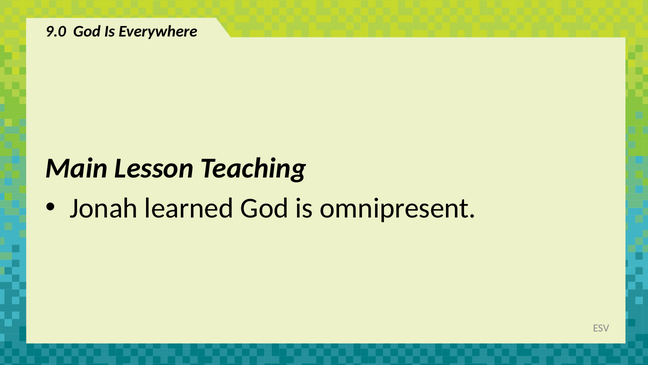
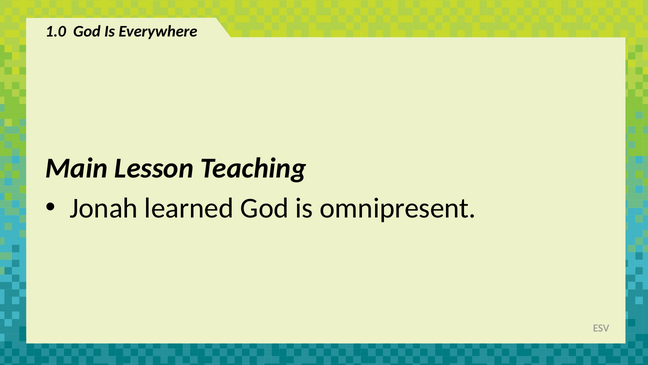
9.0: 9.0 -> 1.0
